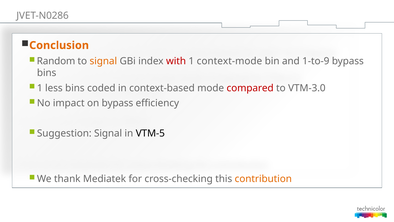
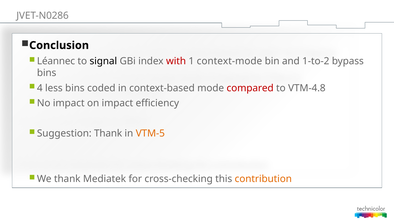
Conclusion colour: orange -> black
Random: Random -> Léannec
signal at (103, 61) colour: orange -> black
1-to-9: 1-to-9 -> 1-to-2
1 at (40, 88): 1 -> 4
VTM-3.0: VTM-3.0 -> VTM-4.8
on bypass: bypass -> impact
Suggestion Signal: Signal -> Thank
VTM-5 colour: black -> orange
